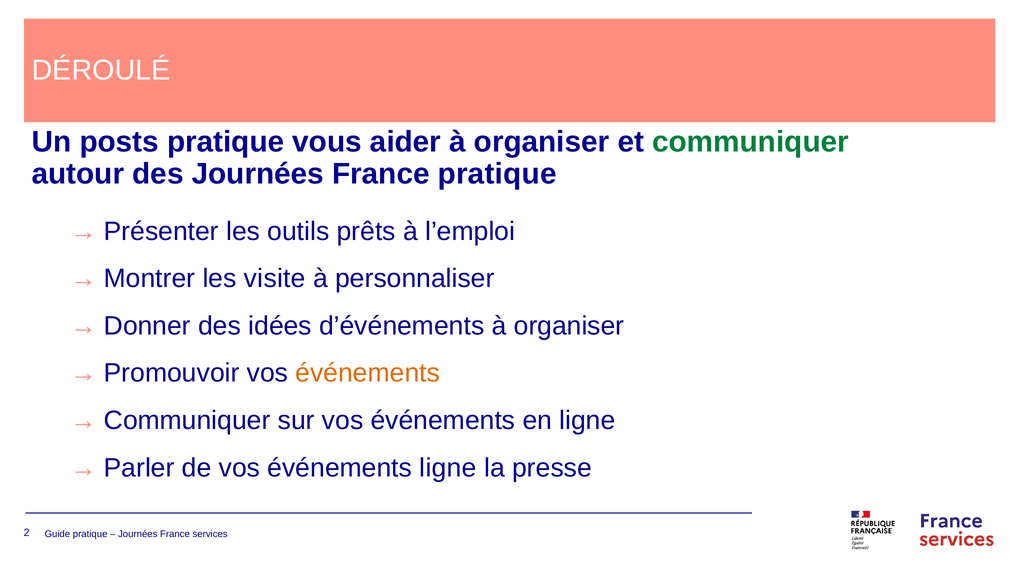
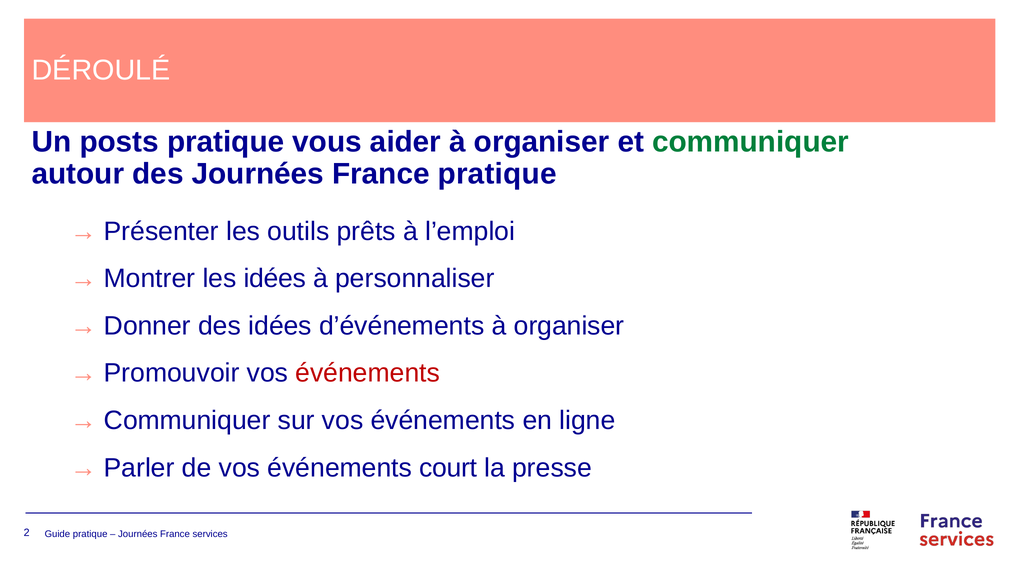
les visite: visite -> idées
événements at (368, 373) colour: orange -> red
événements ligne: ligne -> court
